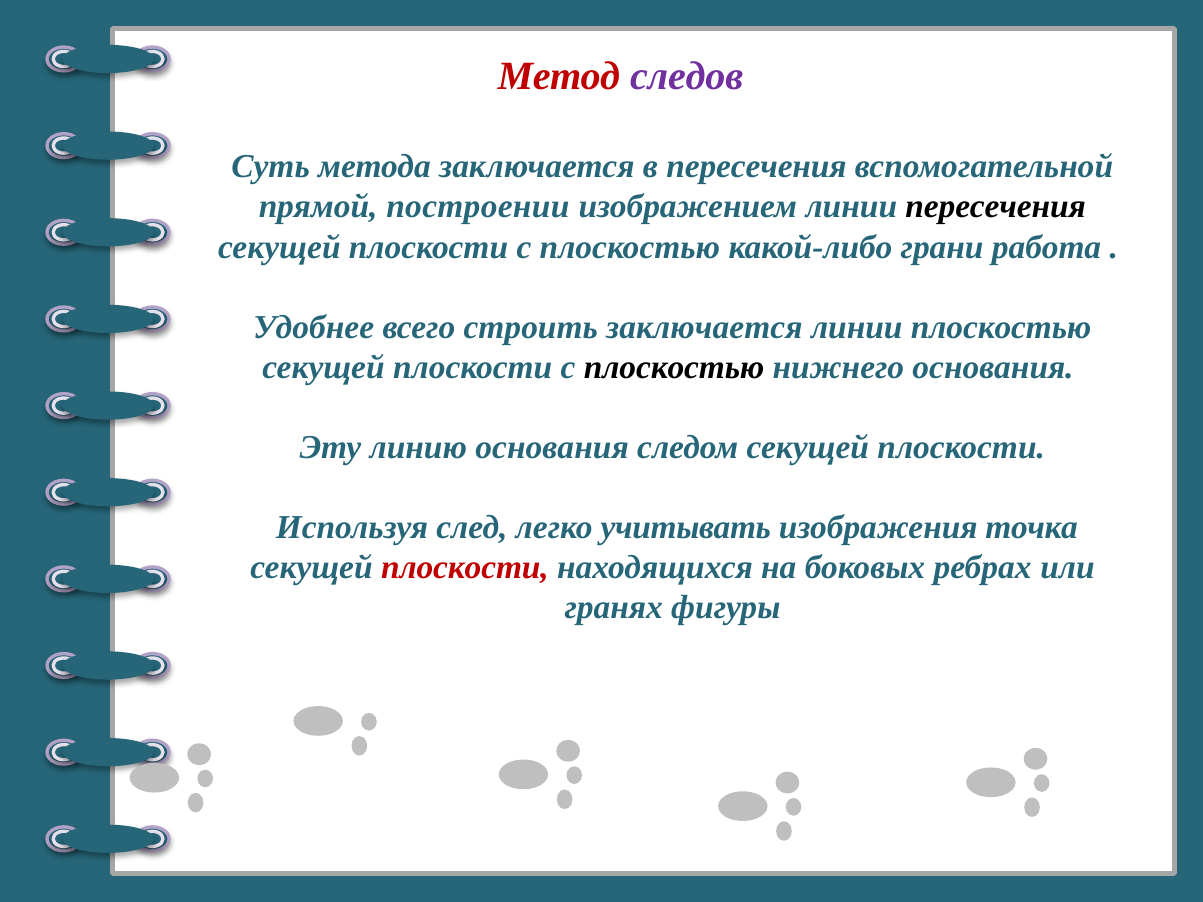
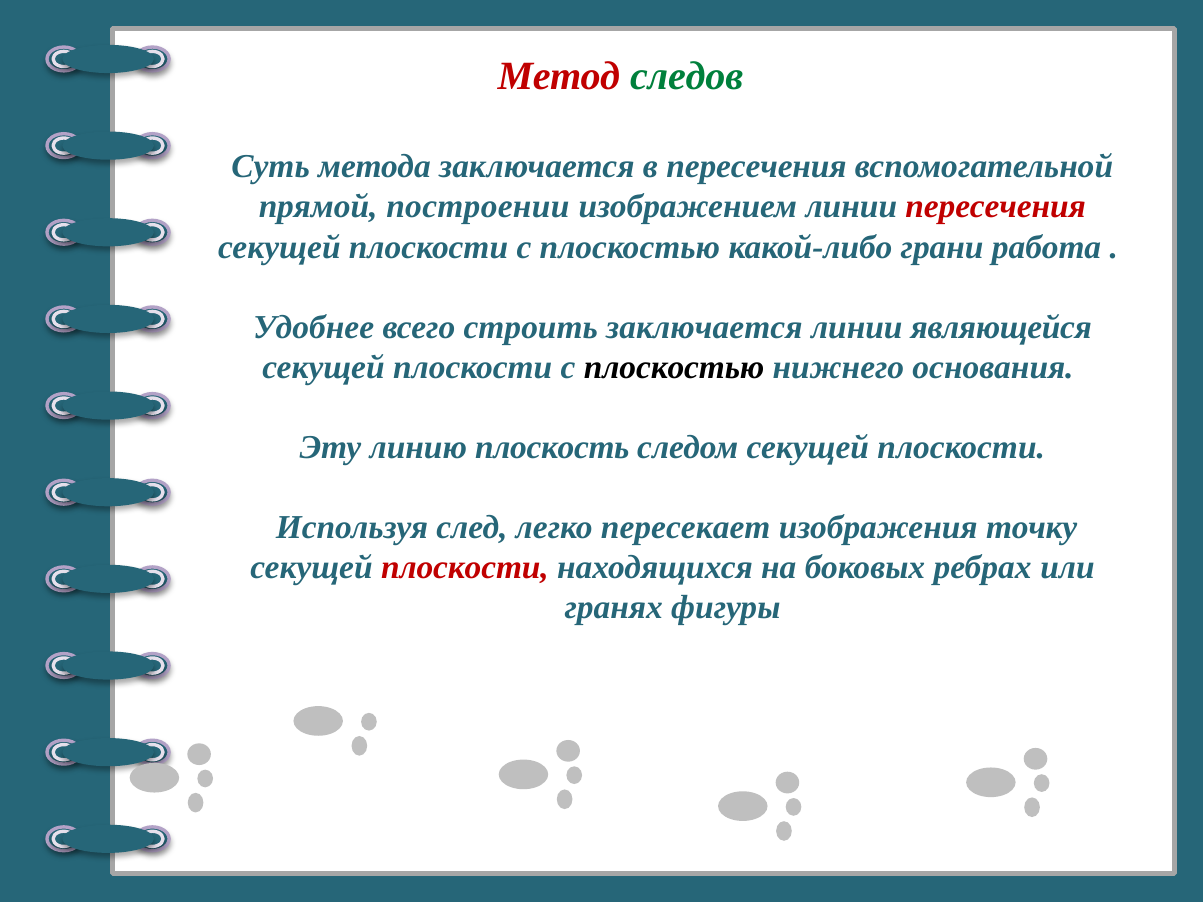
следов colour: purple -> green
пересечения at (996, 207) colour: black -> red
линии плоскостью: плоскостью -> являющейся
линию основания: основания -> плоскость
учитывать: учитывать -> пересекает
точка: точка -> точку
